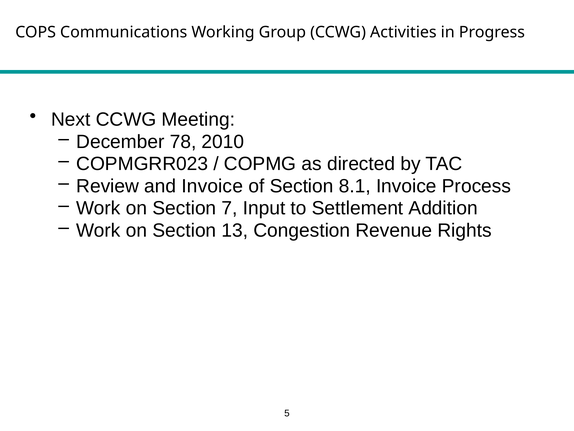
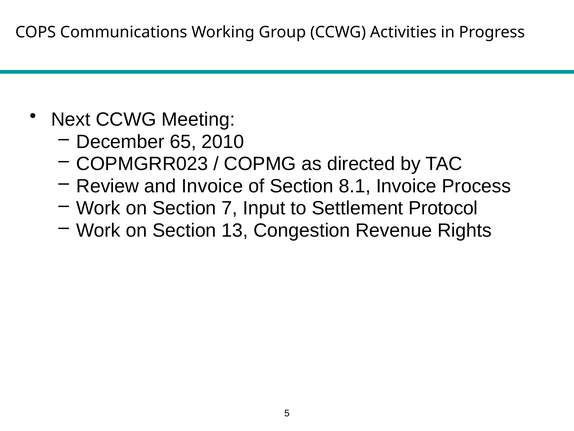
78: 78 -> 65
Addition: Addition -> Protocol
